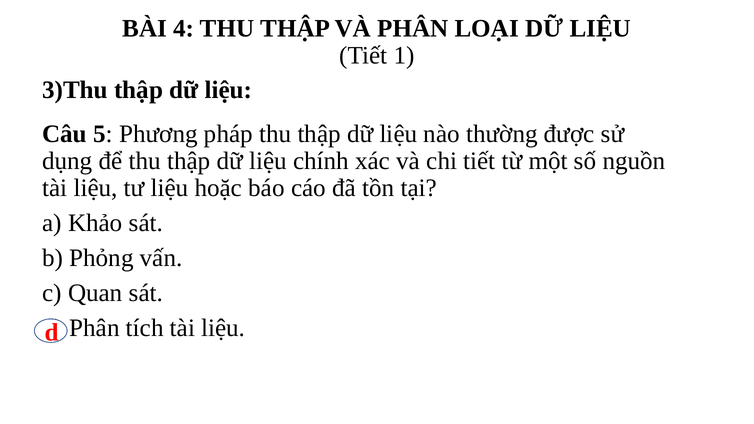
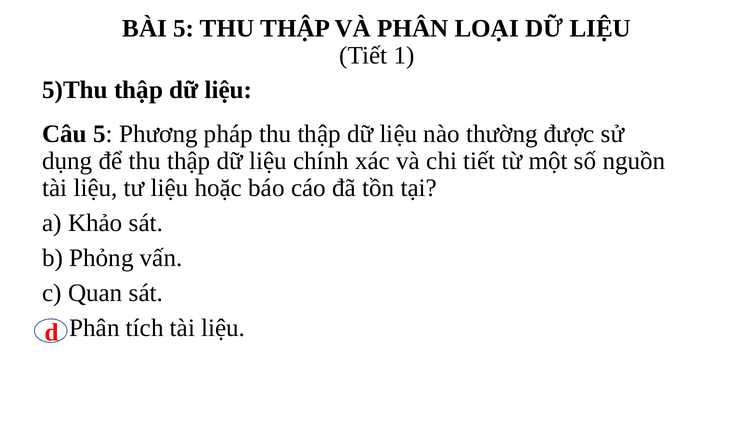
BÀI 4: 4 -> 5
3)Thu: 3)Thu -> 5)Thu
